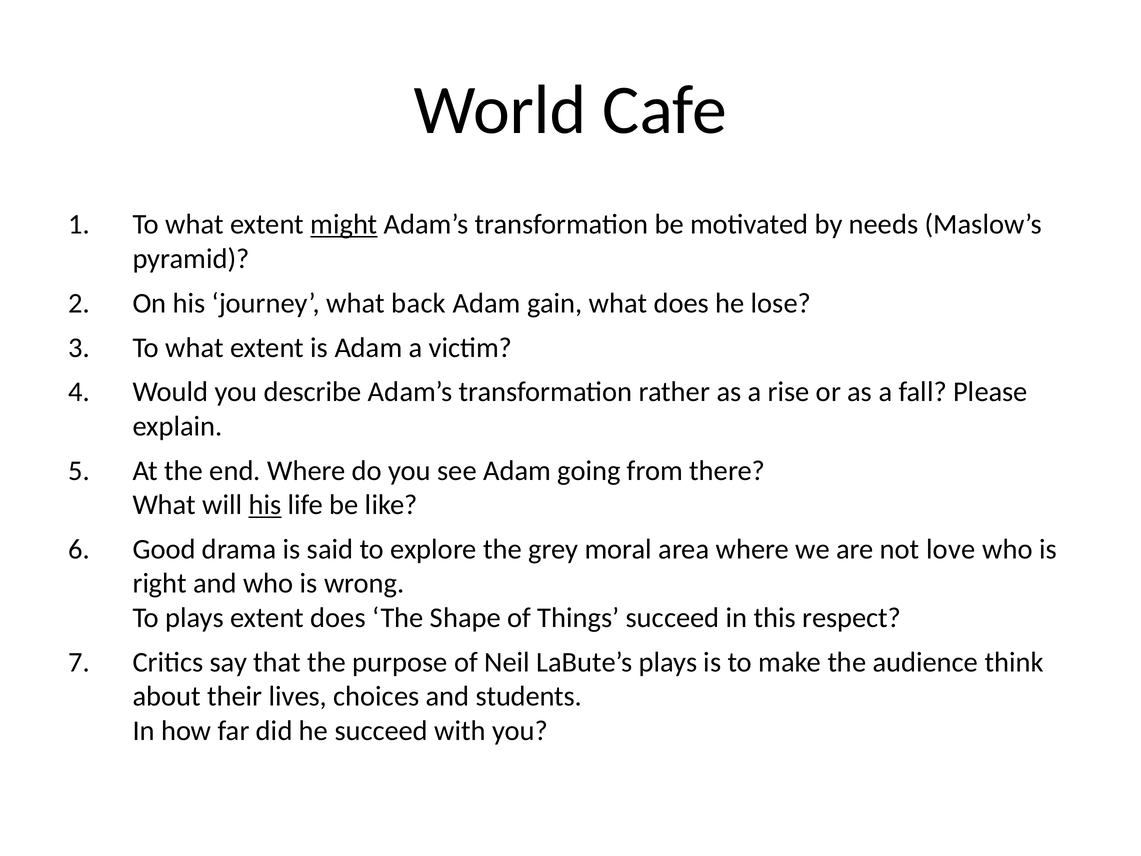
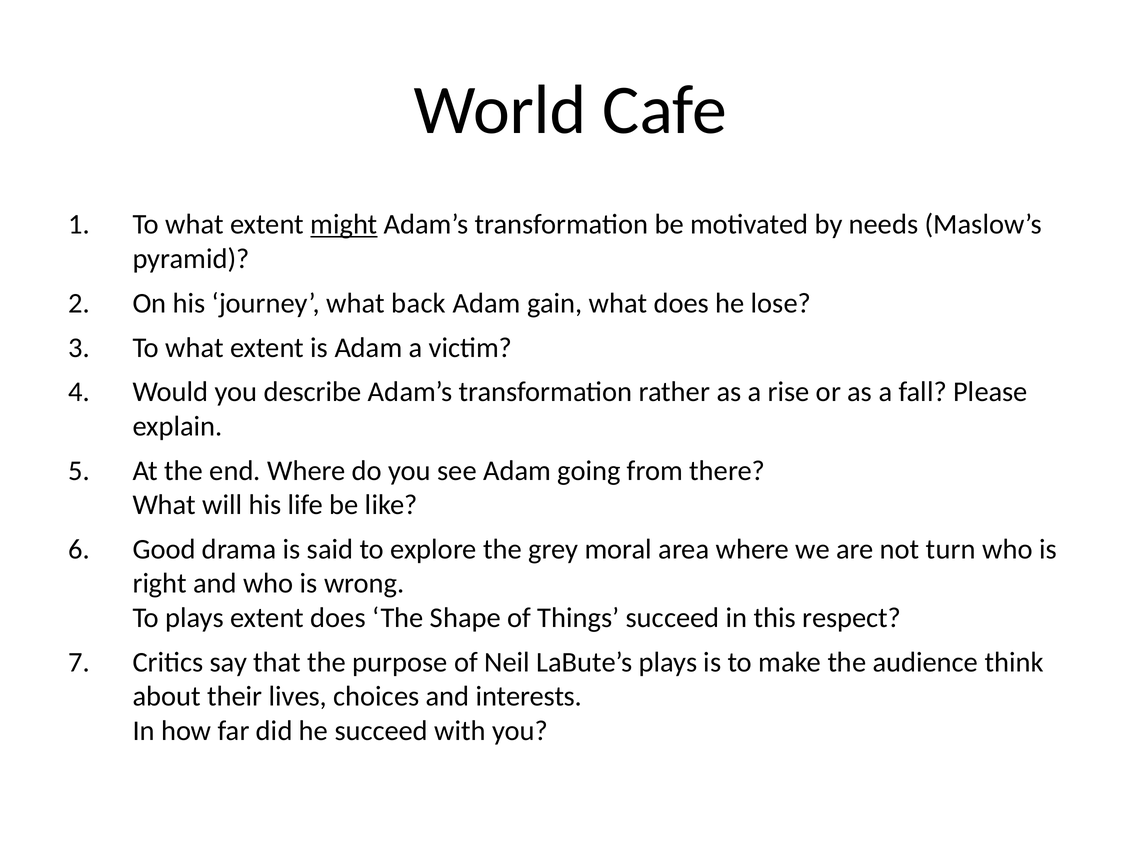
his at (265, 505) underline: present -> none
love: love -> turn
students: students -> interests
